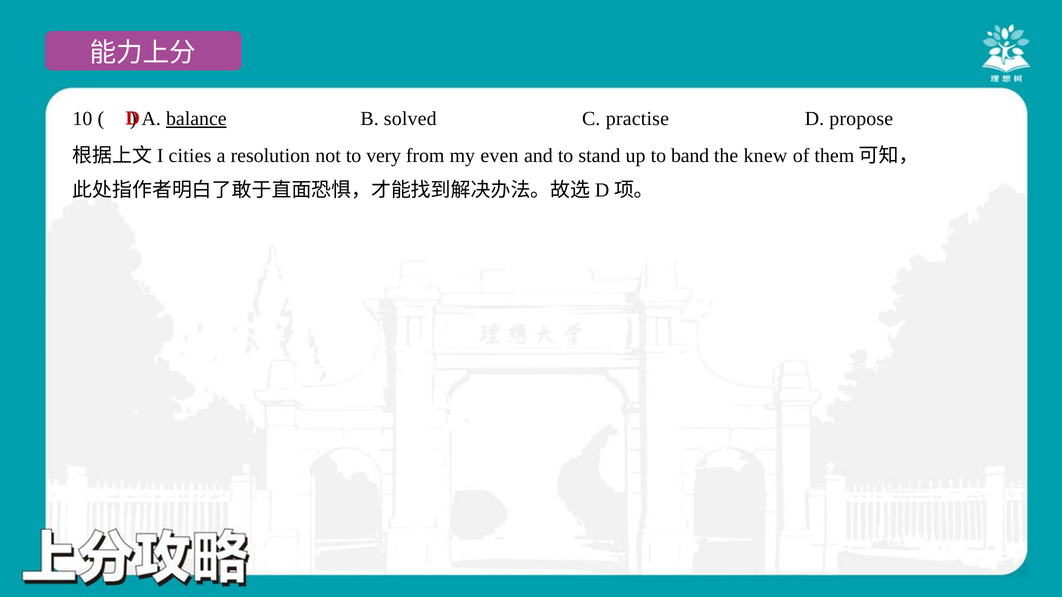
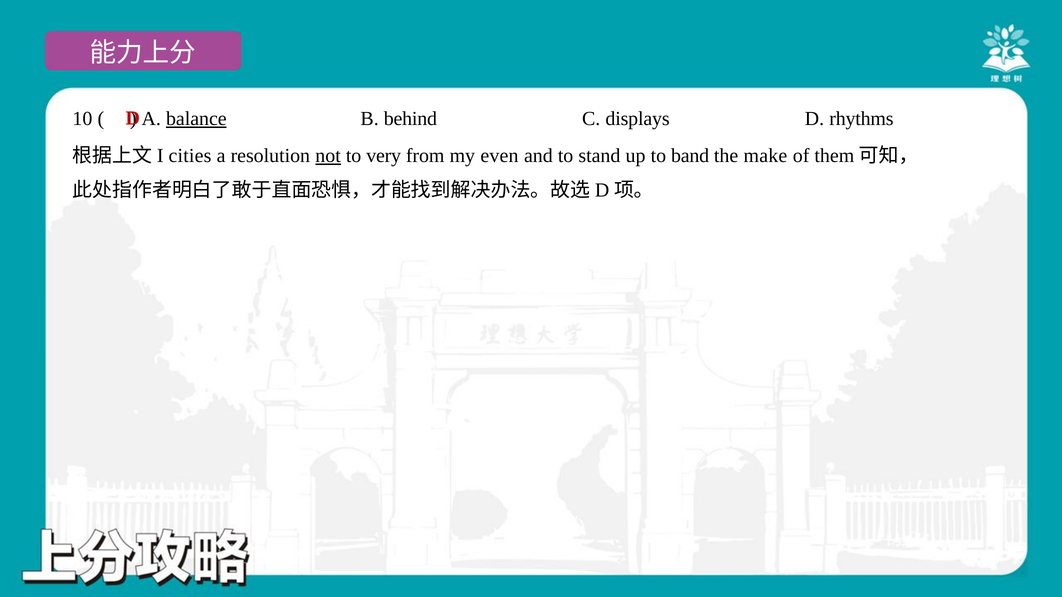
solved: solved -> behind
practise: practise -> displays
propose: propose -> rhythms
not underline: none -> present
knew: knew -> make
